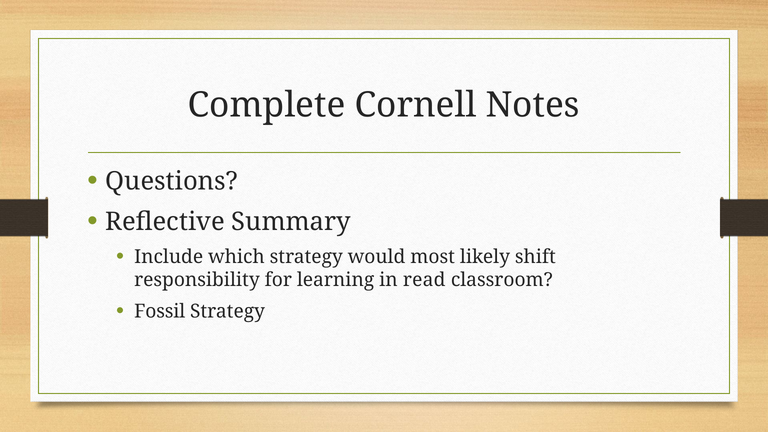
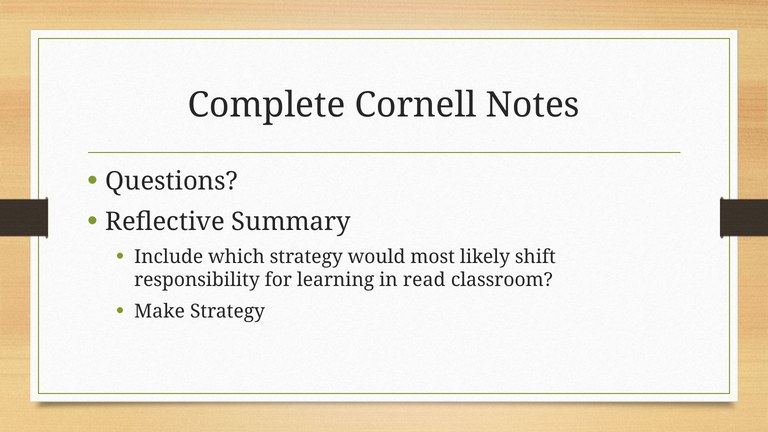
Fossil: Fossil -> Make
